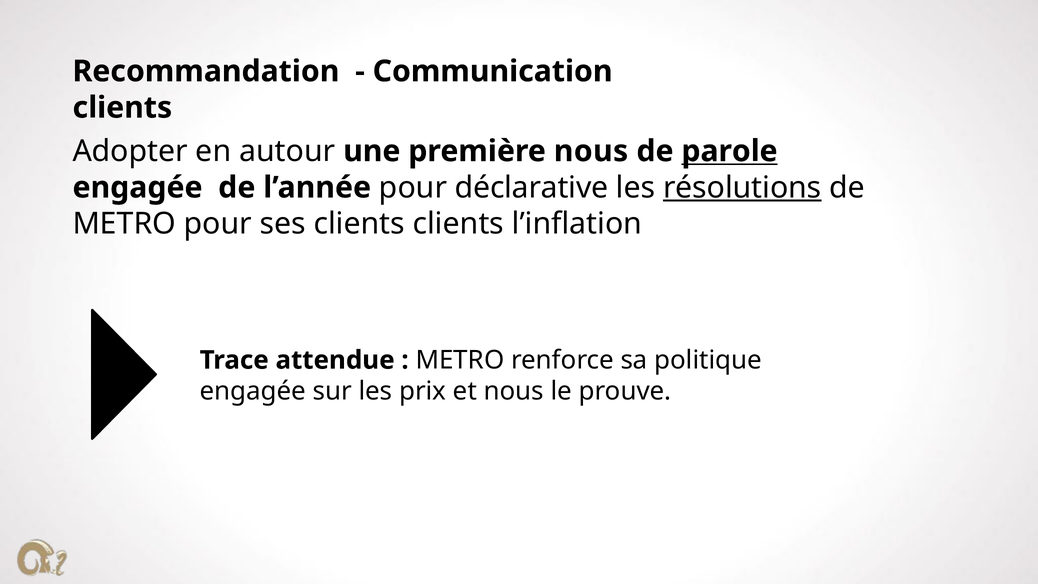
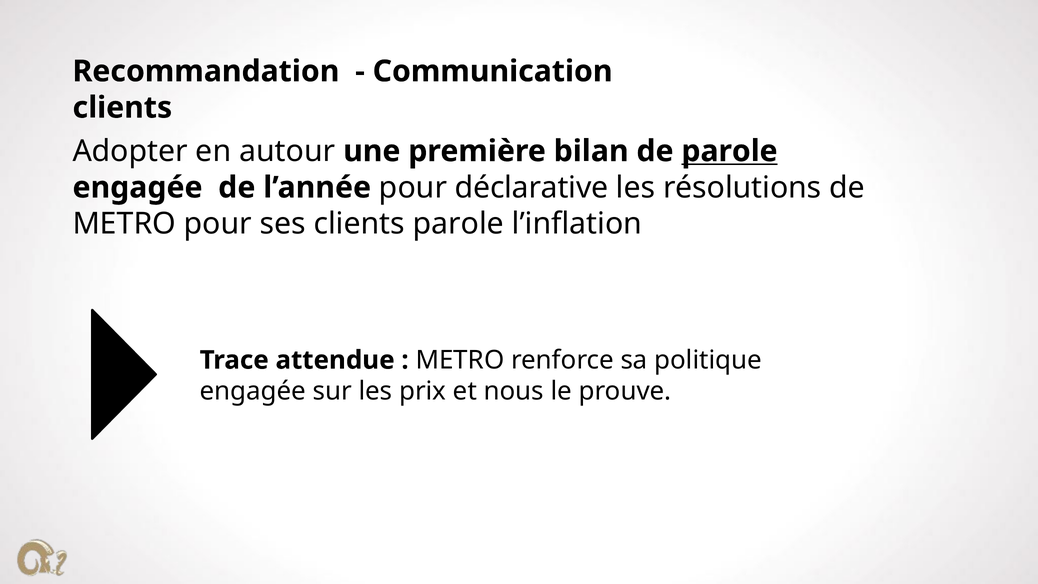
première nous: nous -> bilan
résolutions underline: present -> none
clients clients: clients -> parole
